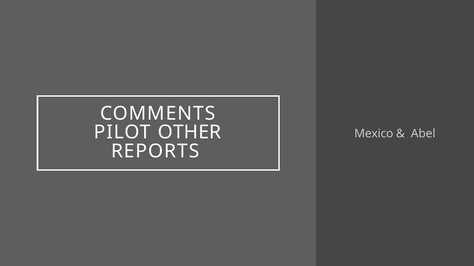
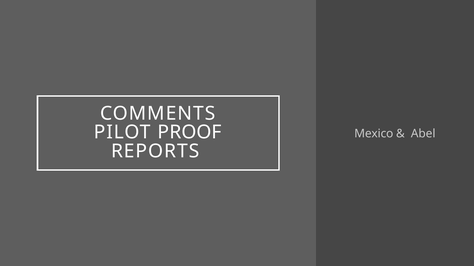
OTHER: OTHER -> PROOF
